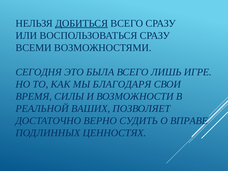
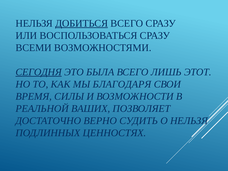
СЕГОДНЯ underline: none -> present
ИГРЕ: ИГРЕ -> ЭТОТ
О ВПРАВЕ: ВПРАВЕ -> НЕЛЬЗЯ
